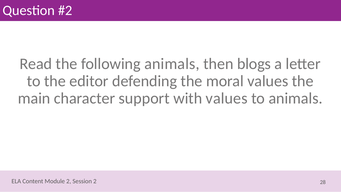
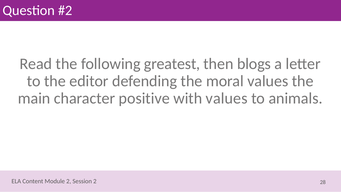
following animals: animals -> greatest
support: support -> positive
